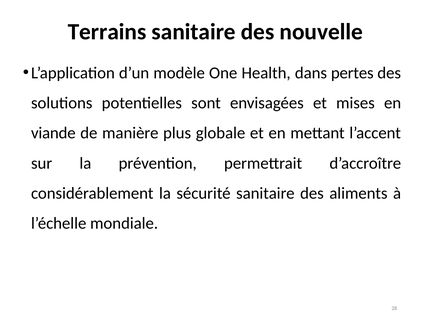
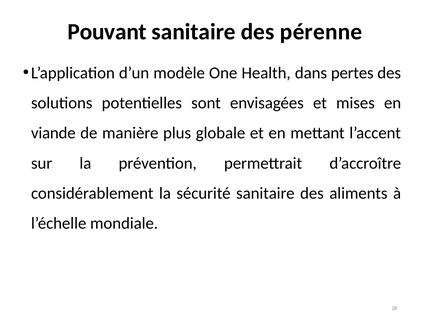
Terrains: Terrains -> Pouvant
nouvelle: nouvelle -> pérenne
